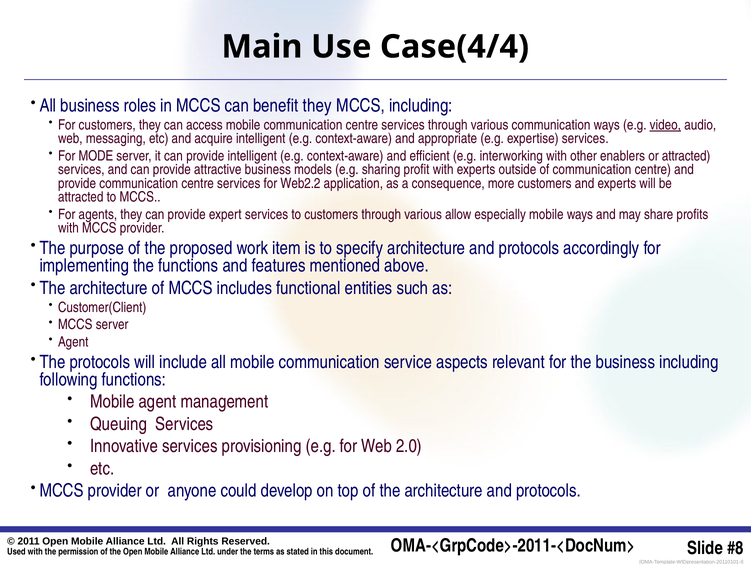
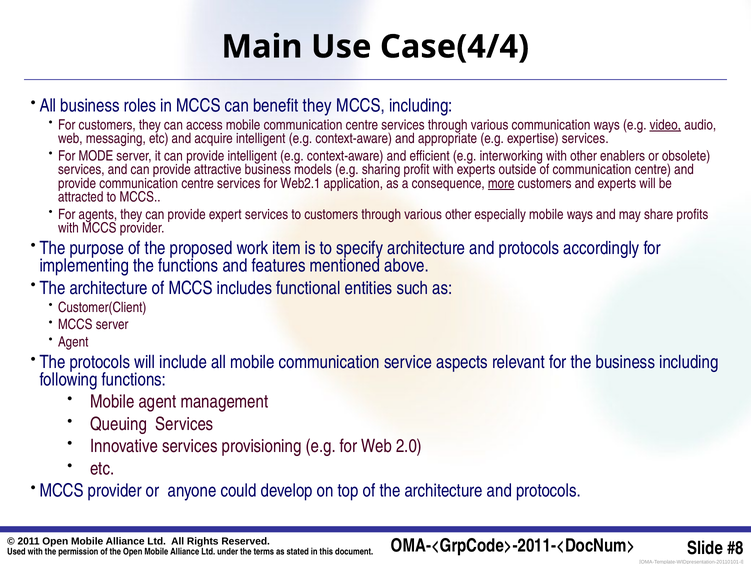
or attracted: attracted -> obsolete
Web2.2: Web2.2 -> Web2.1
more underline: none -> present
various allow: allow -> other
